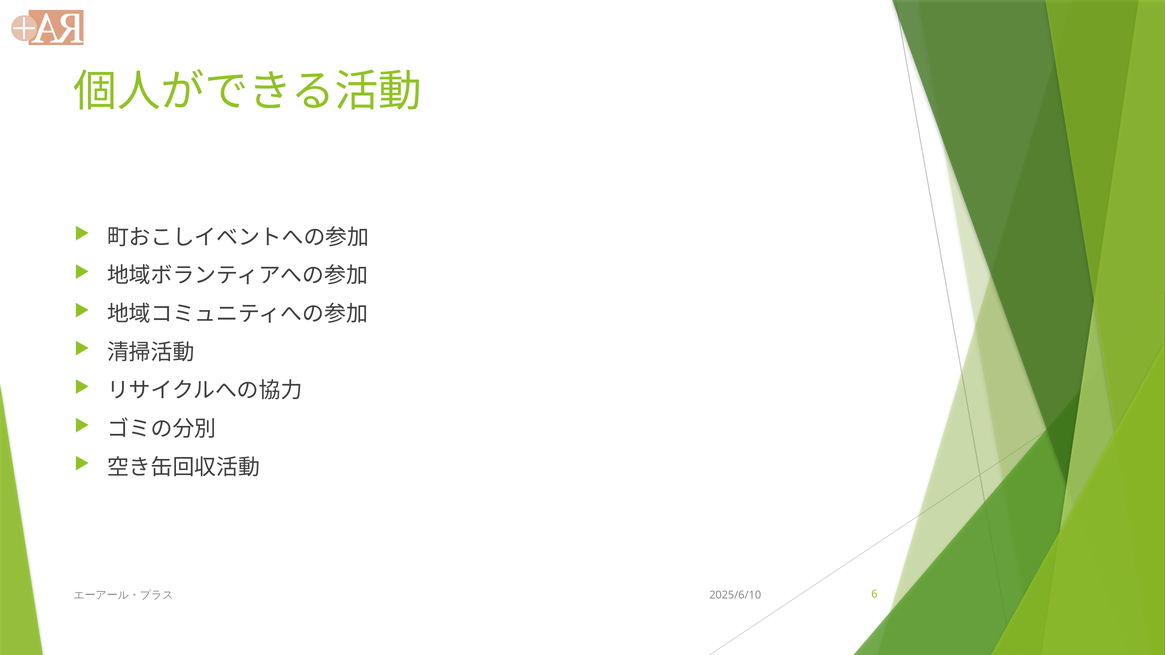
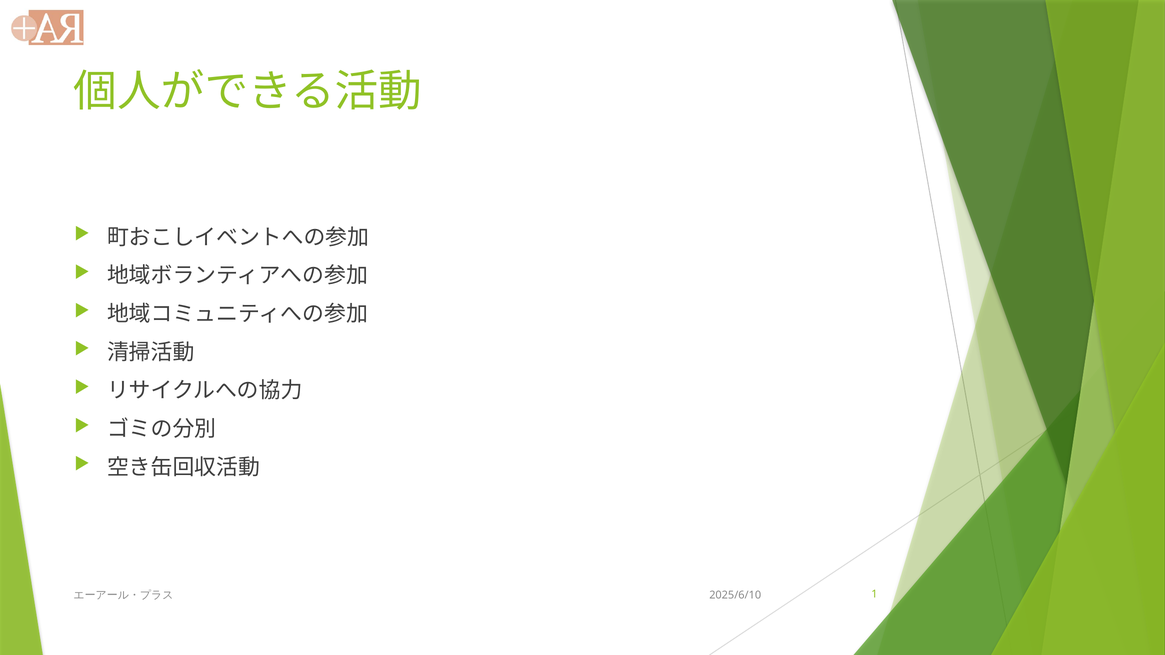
6: 6 -> 1
